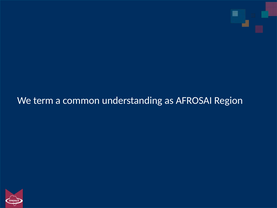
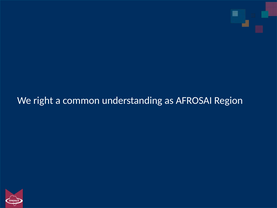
term: term -> right
